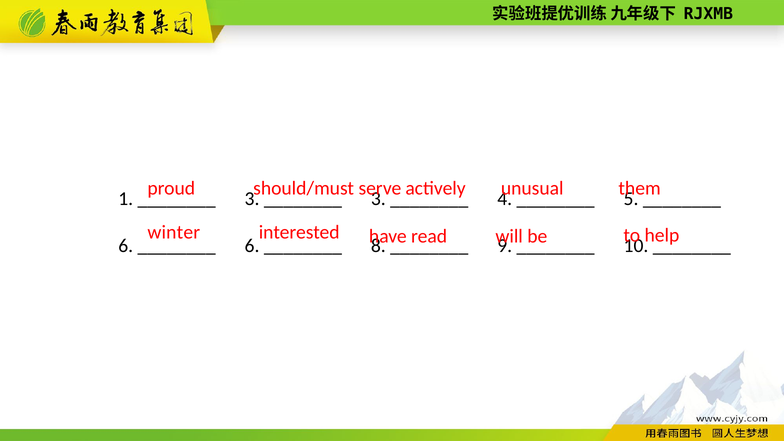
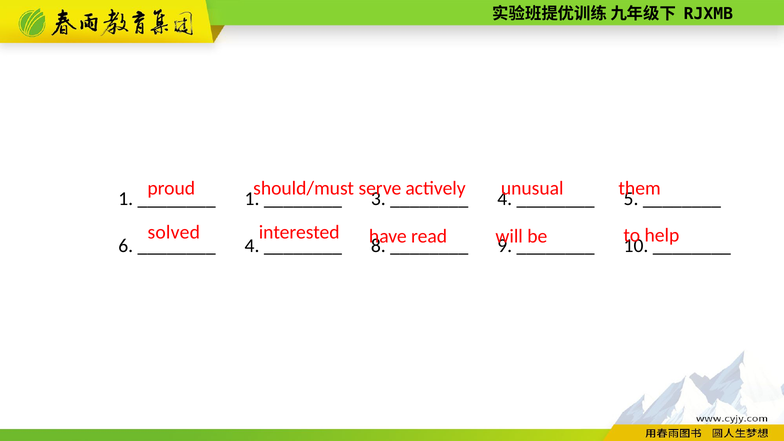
3 at (252, 199): 3 -> 1
winter: winter -> solved
6 at (252, 246): 6 -> 4
